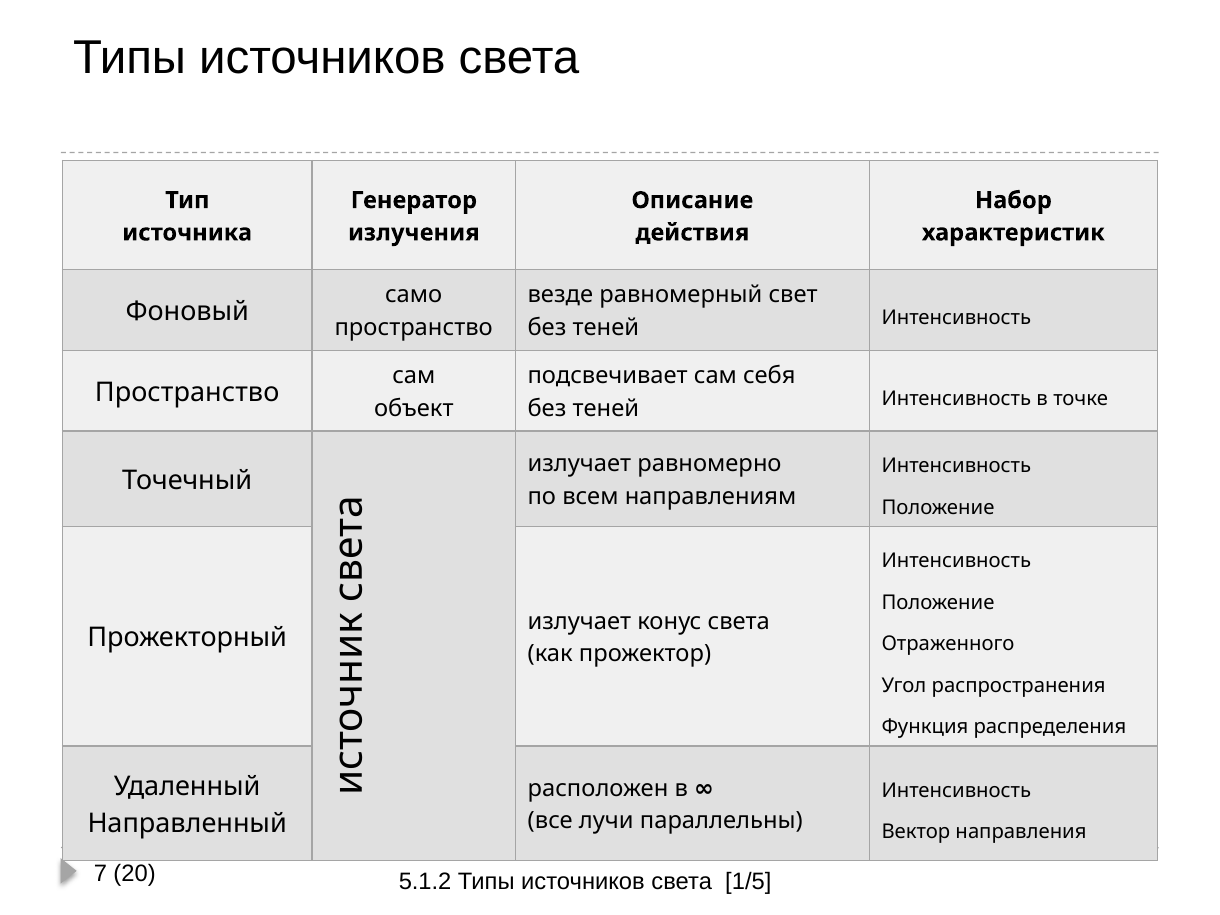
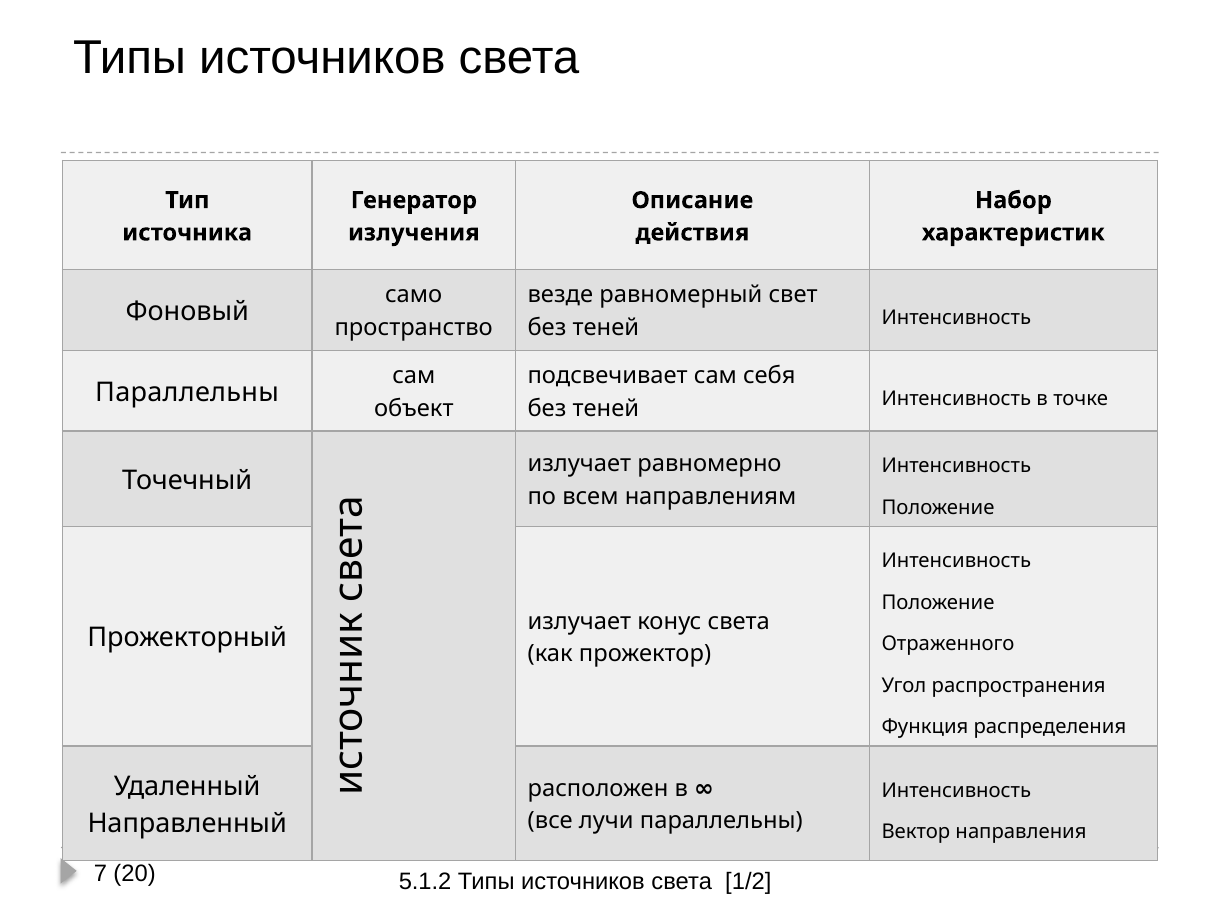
Пространство at (187, 392): Пространство -> Параллельны
1/5: 1/5 -> 1/2
